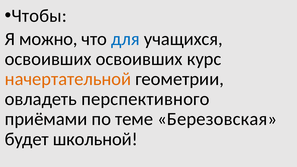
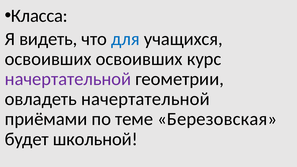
Чтобы: Чтобы -> Класса
можно: можно -> видеть
начертательной at (68, 79) colour: orange -> purple
овладеть перспективного: перспективного -> начертательной
